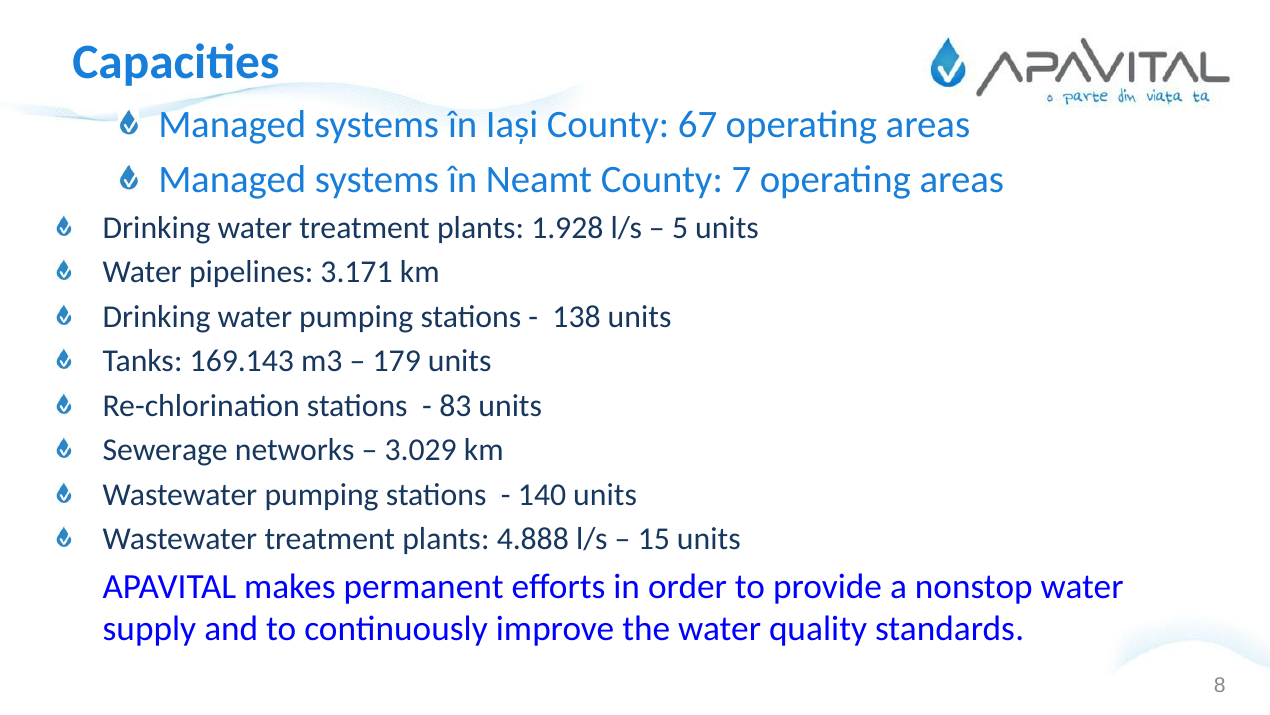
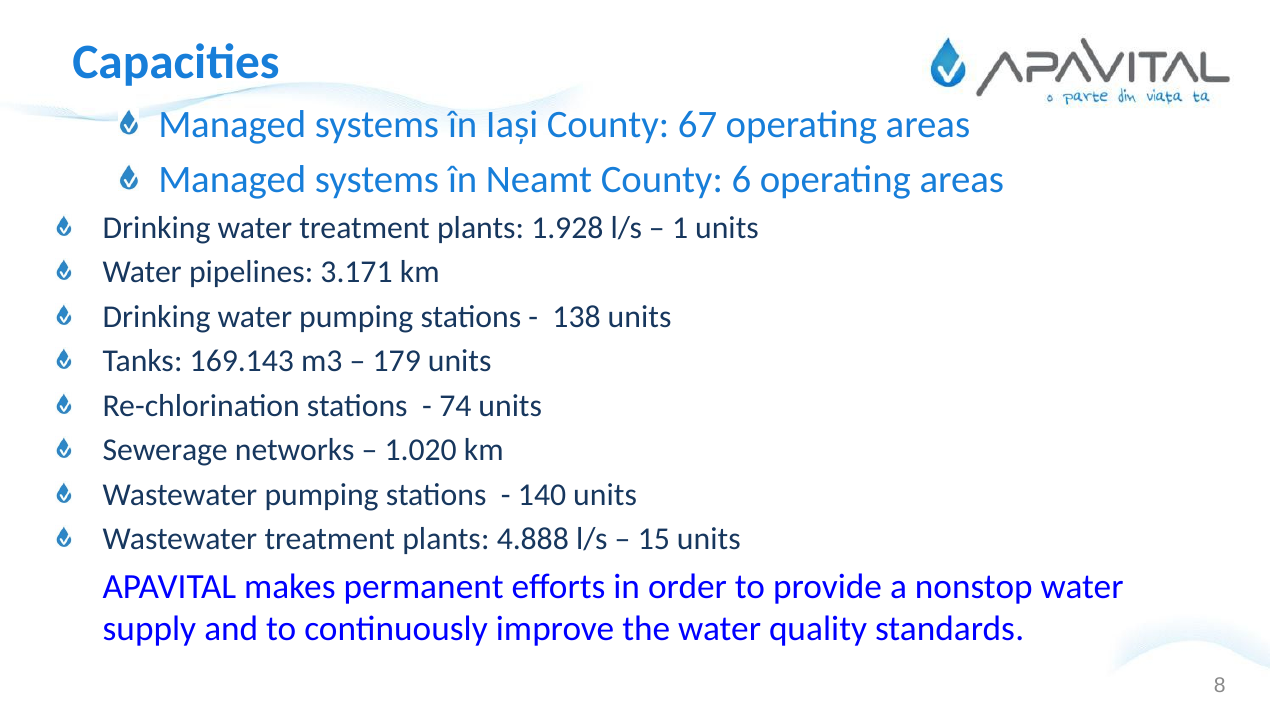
7: 7 -> 6
5: 5 -> 1
83: 83 -> 74
3.029: 3.029 -> 1.020
